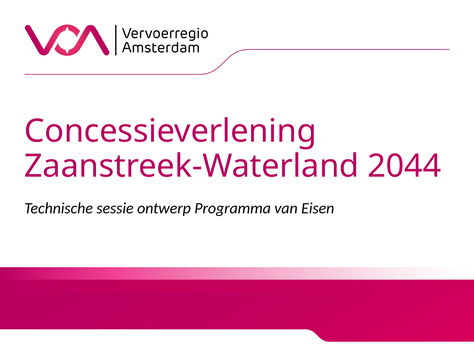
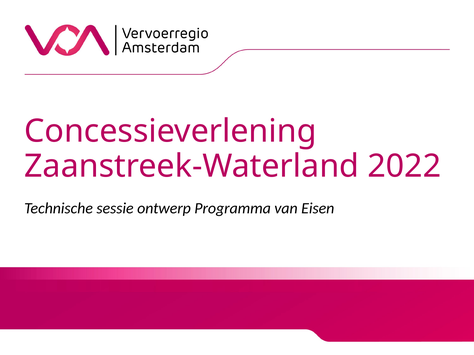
2044: 2044 -> 2022
